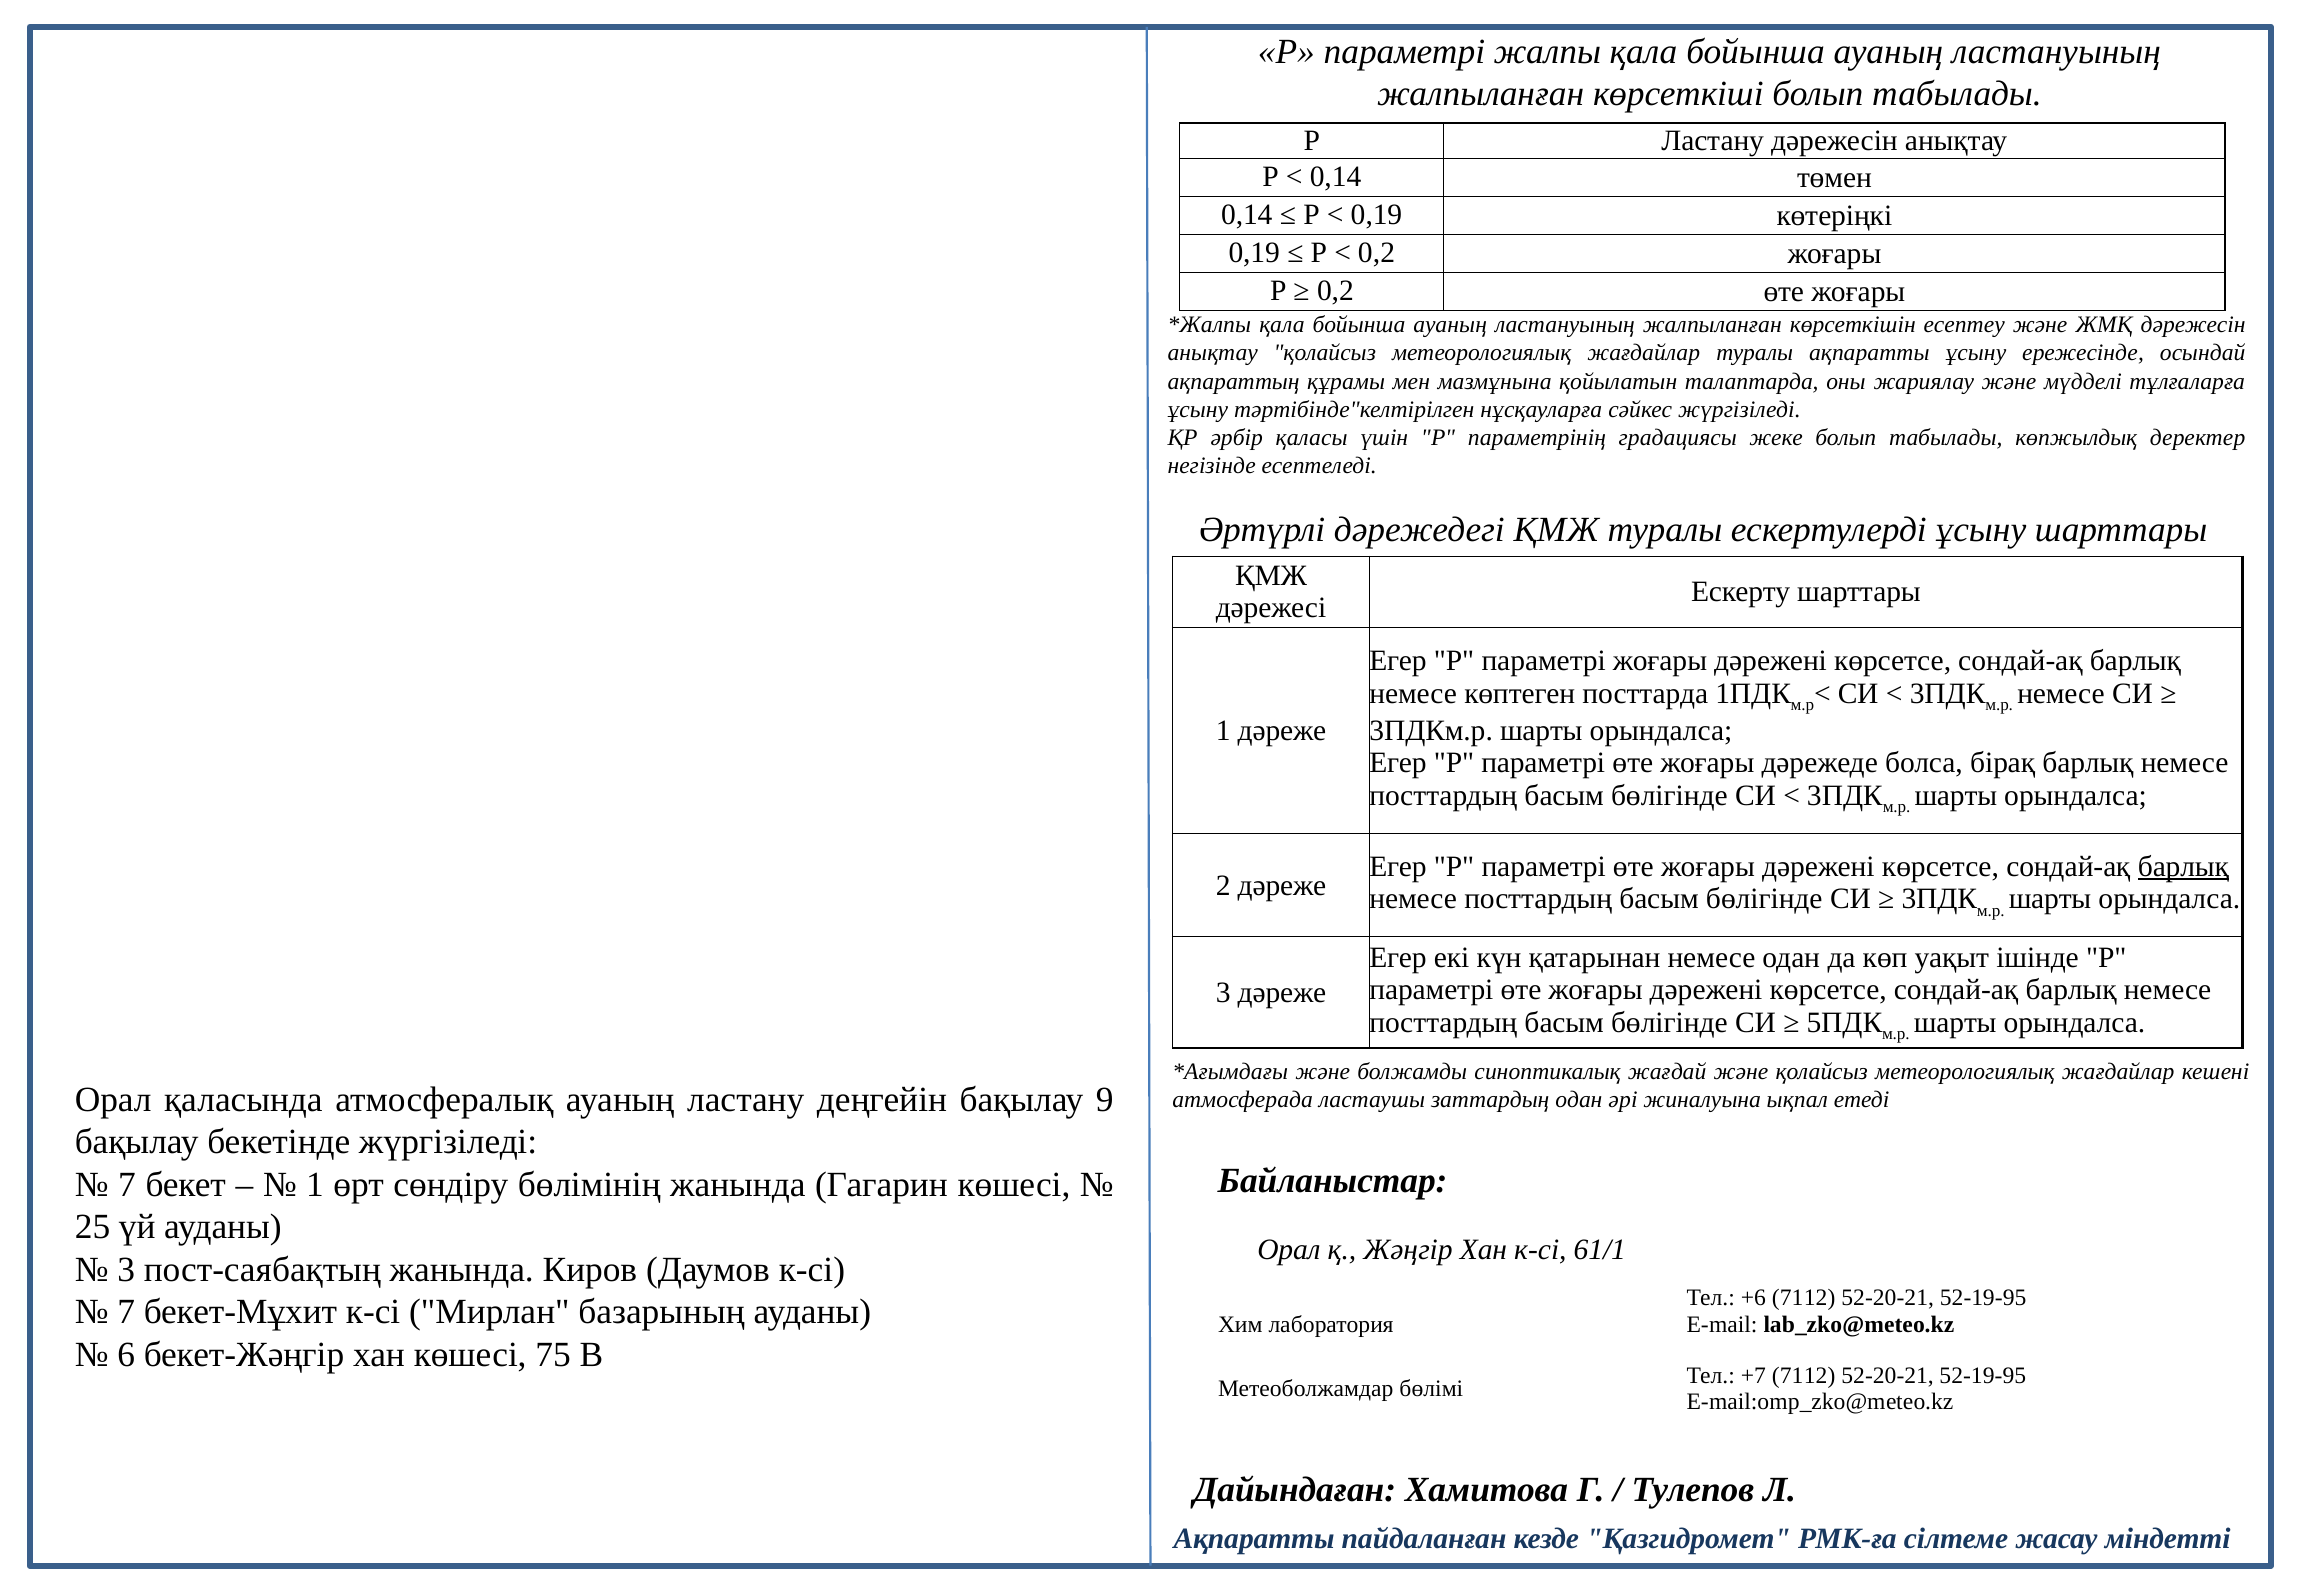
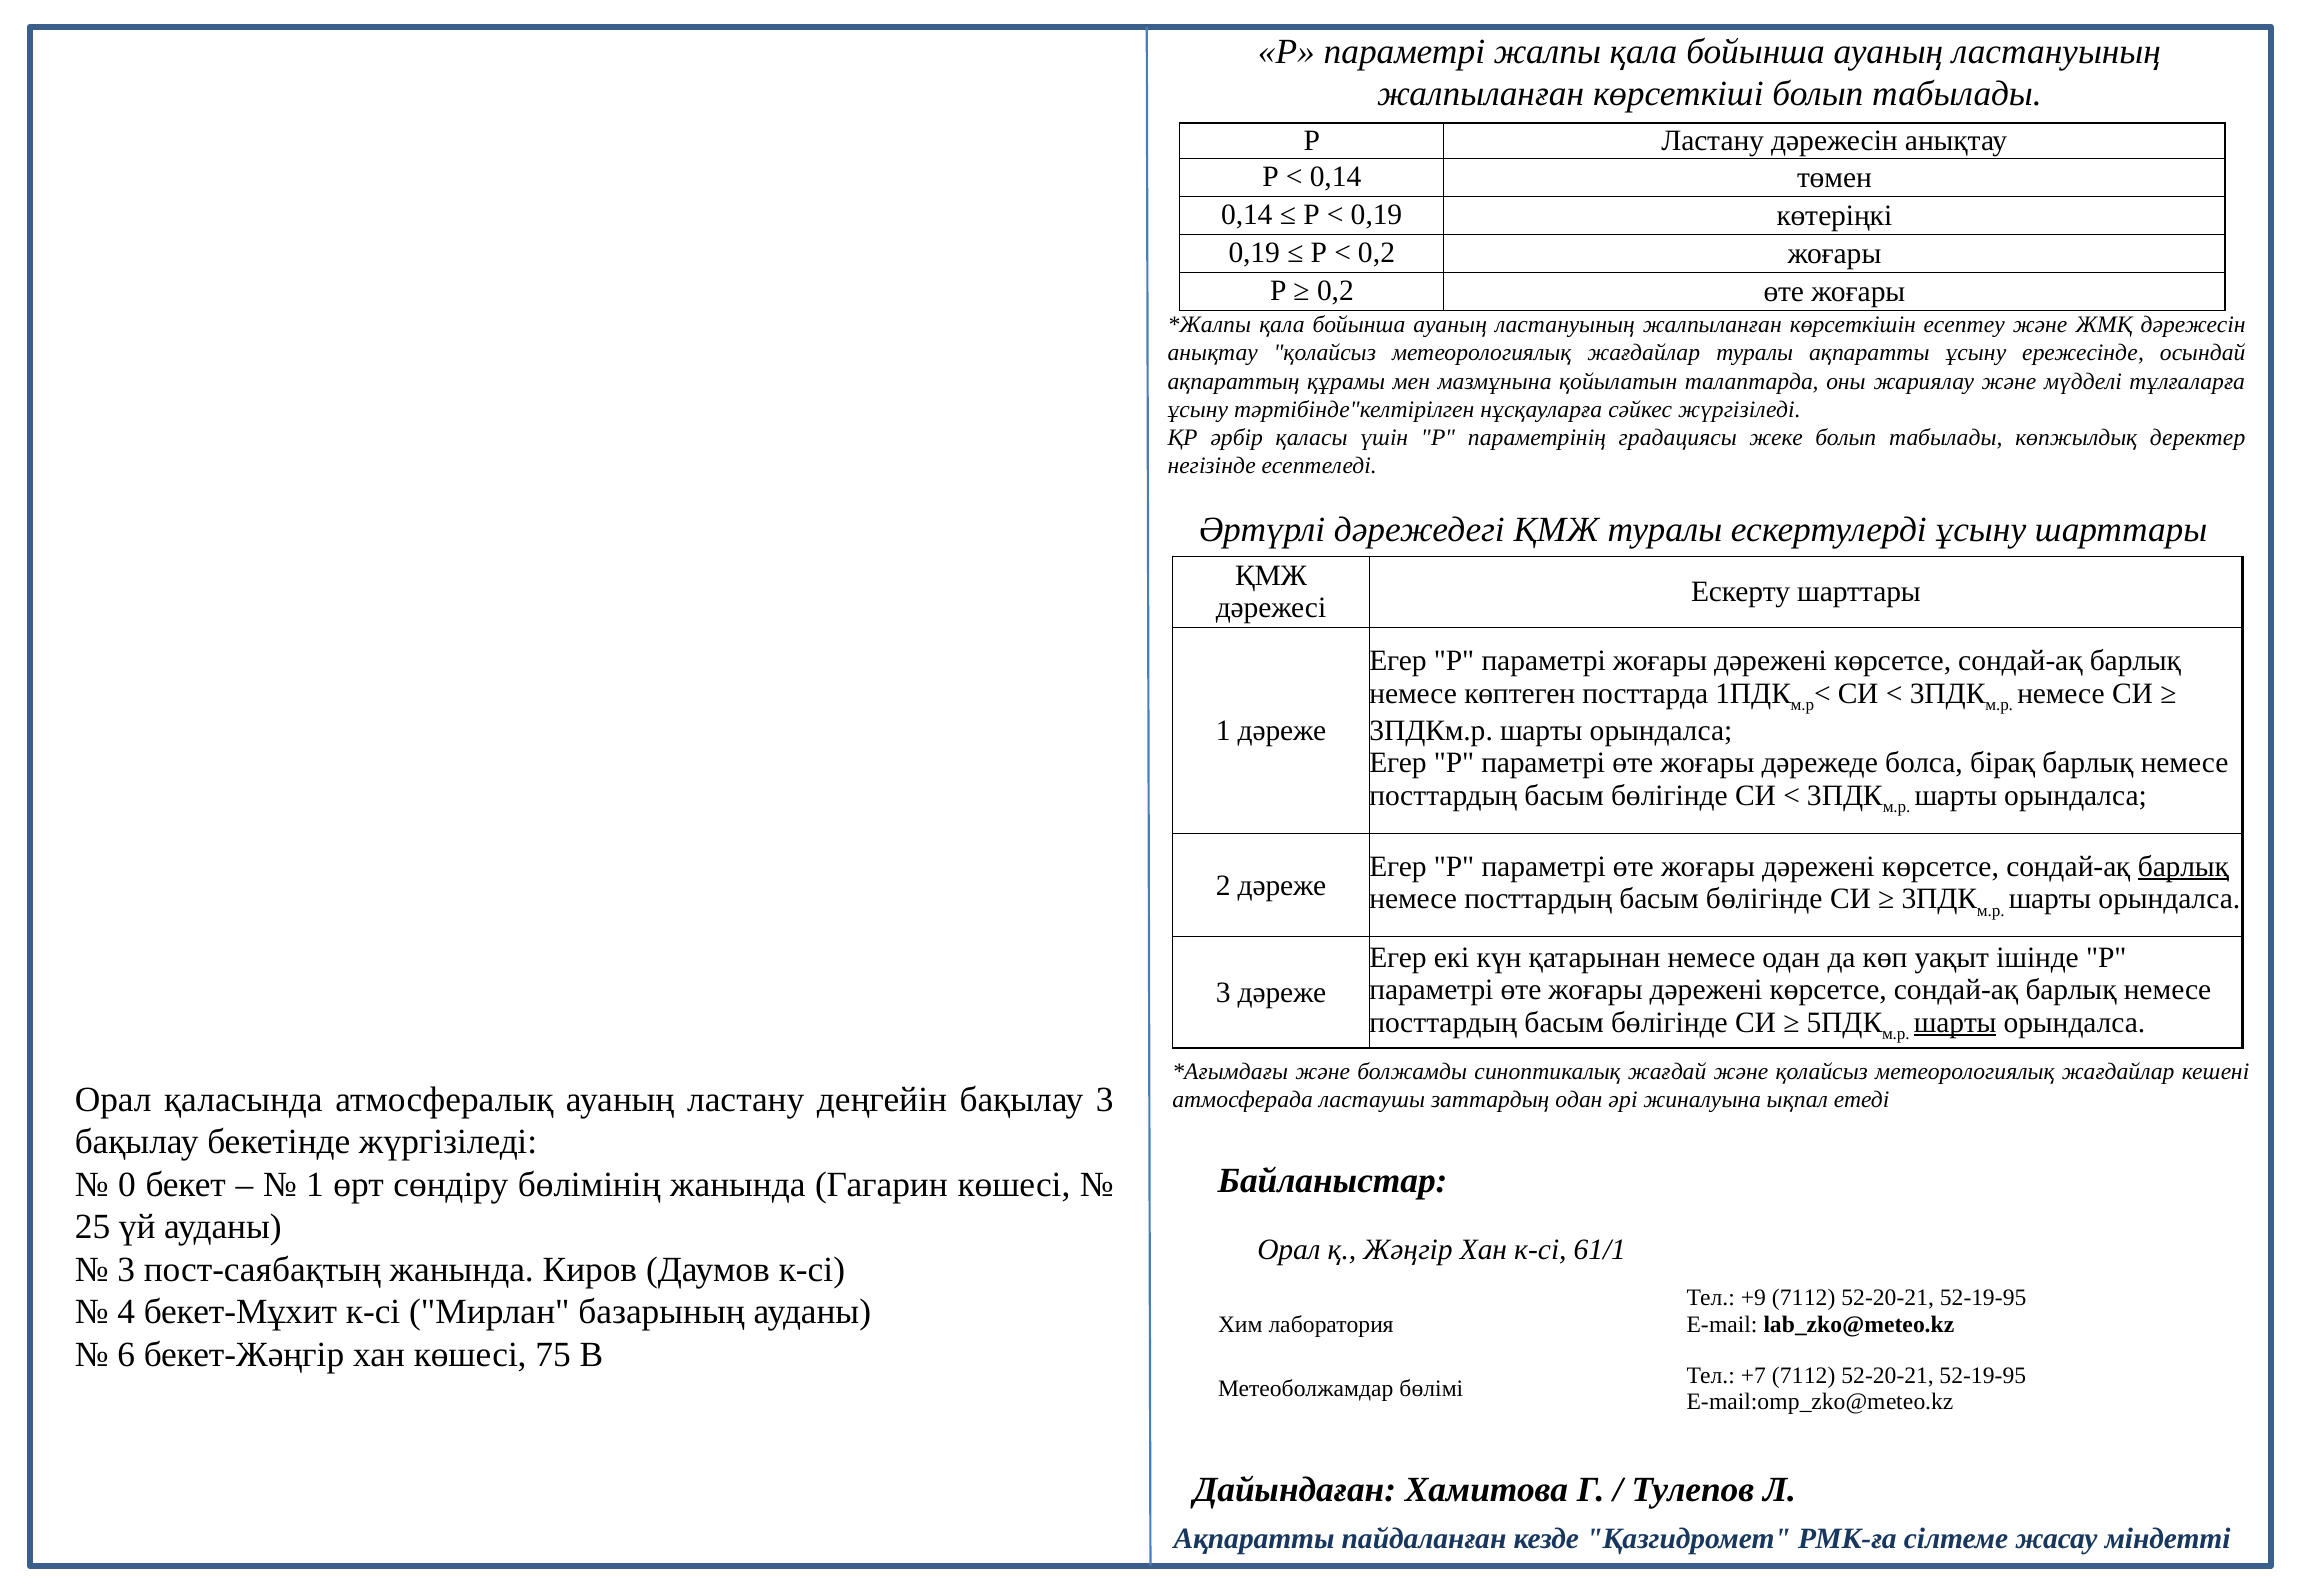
шарты at (1955, 1023) underline: none -> present
бақылау 9: 9 -> 3
7 at (127, 1185): 7 -> 0
+6: +6 -> +9
7 at (126, 1312): 7 -> 4
